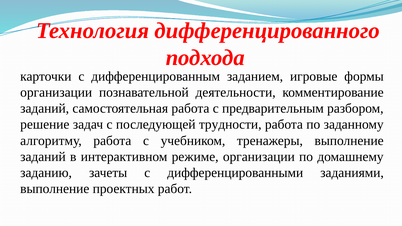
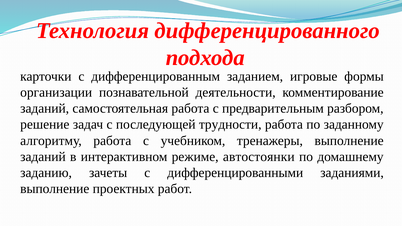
режиме организации: организации -> автостоянки
